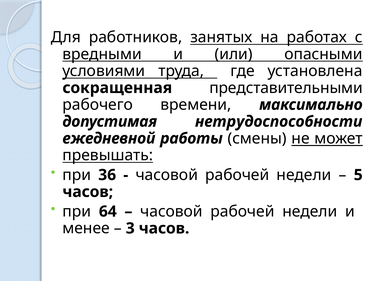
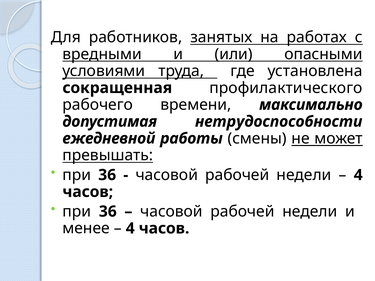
представительными: представительными -> профилактического
5 at (358, 175): 5 -> 4
64 at (108, 212): 64 -> 36
3 at (130, 229): 3 -> 4
